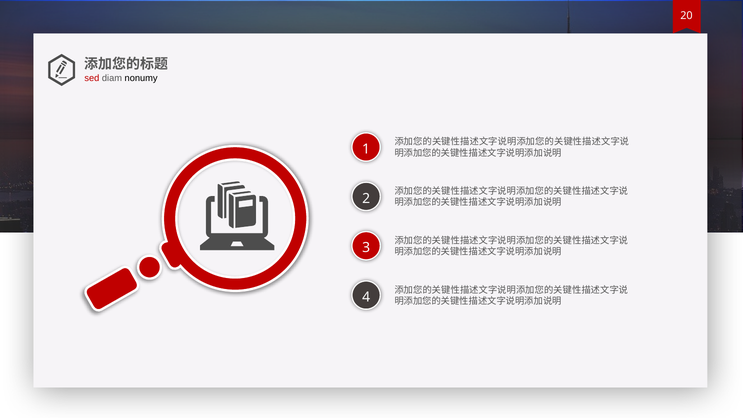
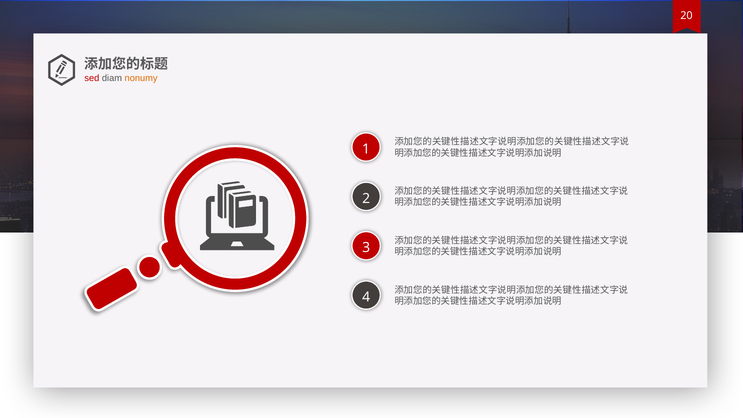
nonumy colour: black -> orange
